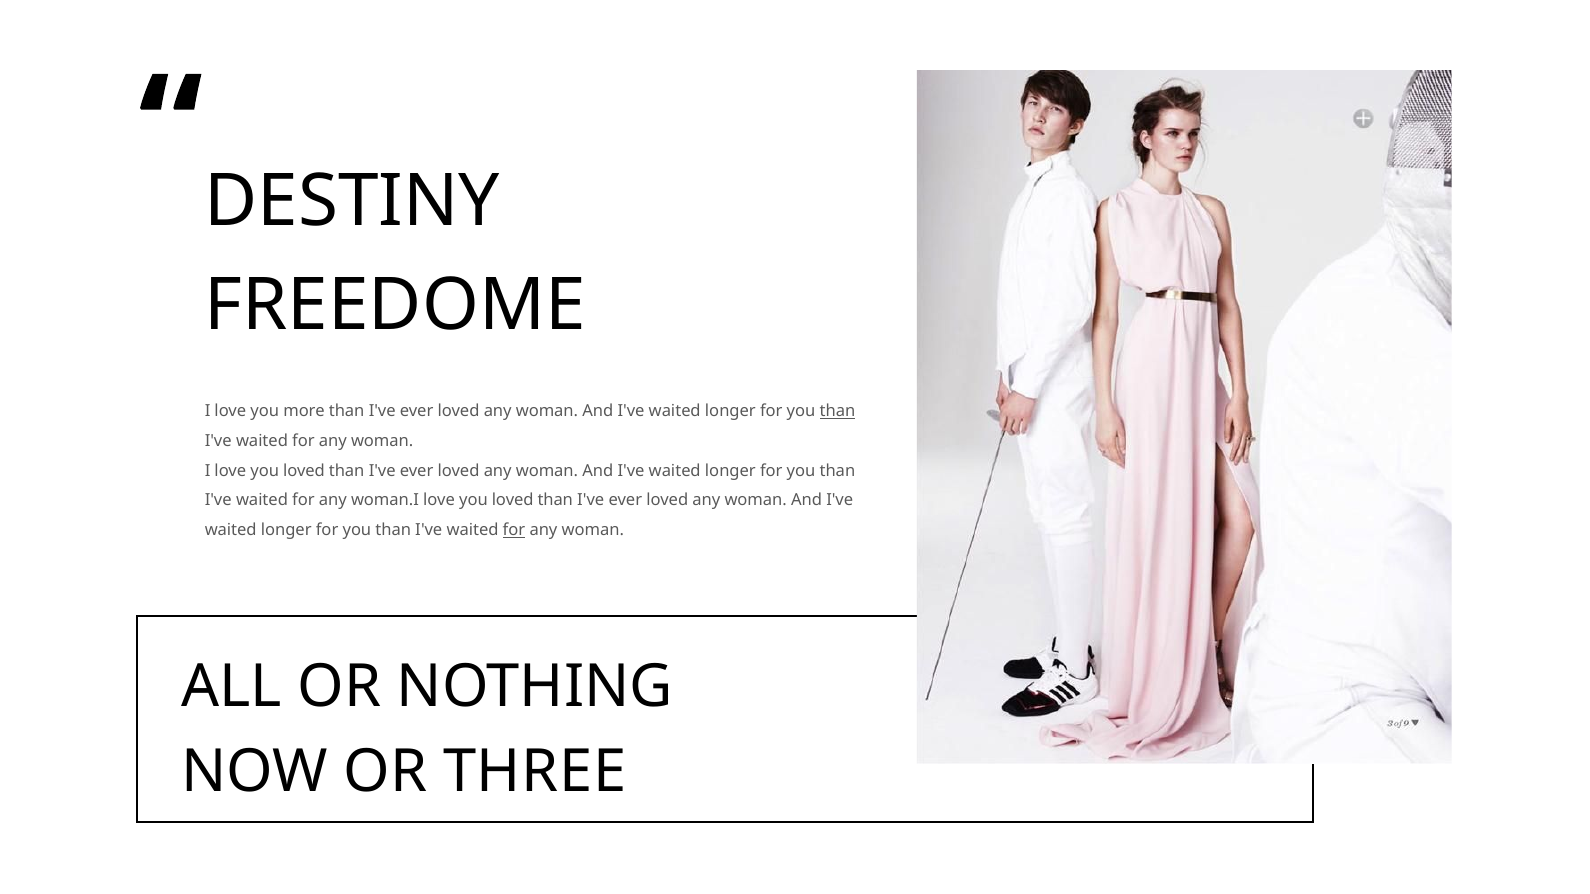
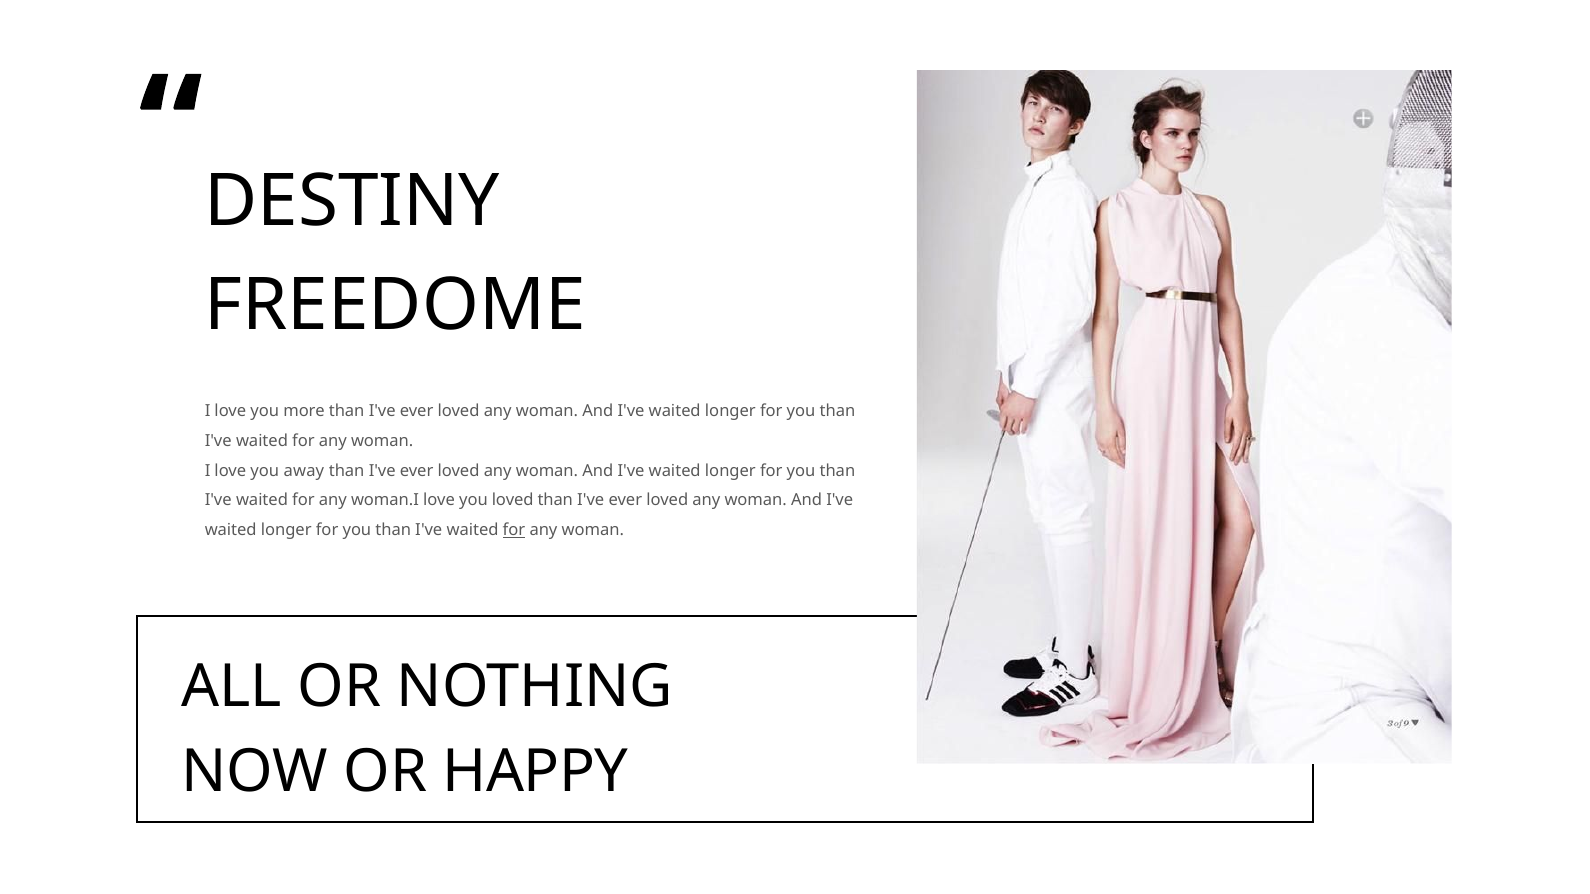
than at (837, 411) underline: present -> none
I love you loved: loved -> away
THREE: THREE -> HAPPY
